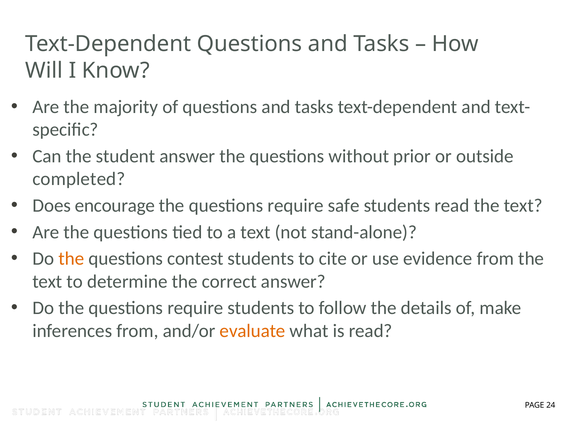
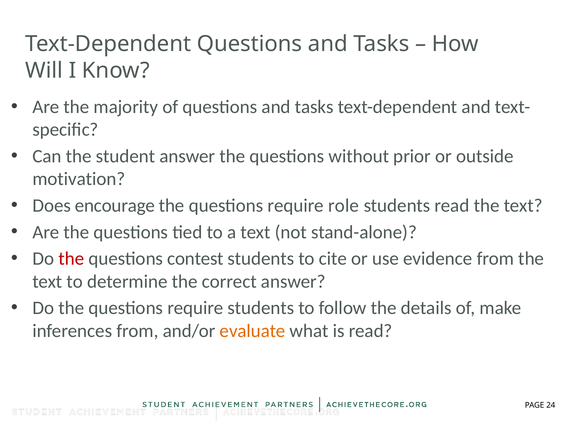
completed: completed -> motivation
safe: safe -> role
the at (71, 259) colour: orange -> red
